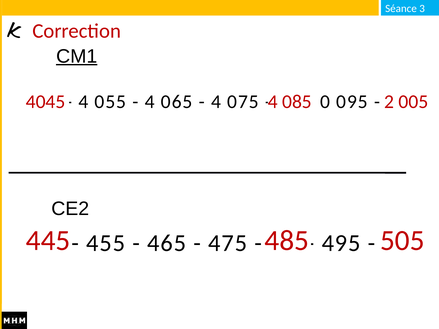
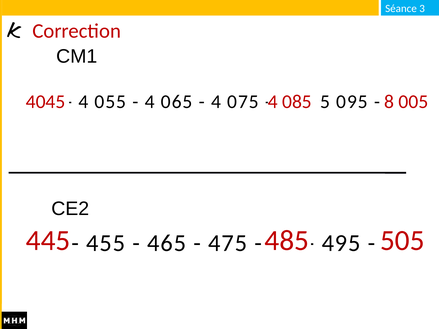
CM1 underline: present -> none
0: 0 -> 5
2: 2 -> 8
